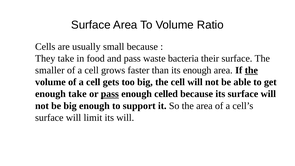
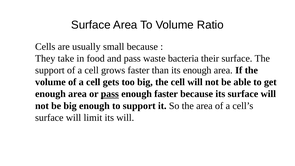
smaller at (50, 70): smaller -> support
the at (251, 70) underline: present -> none
take at (77, 94): take -> area
enough celled: celled -> faster
